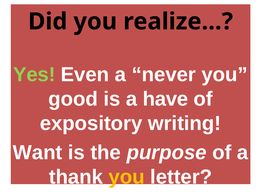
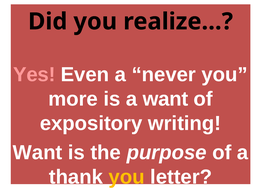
Yes colour: light green -> pink
good: good -> more
a have: have -> want
